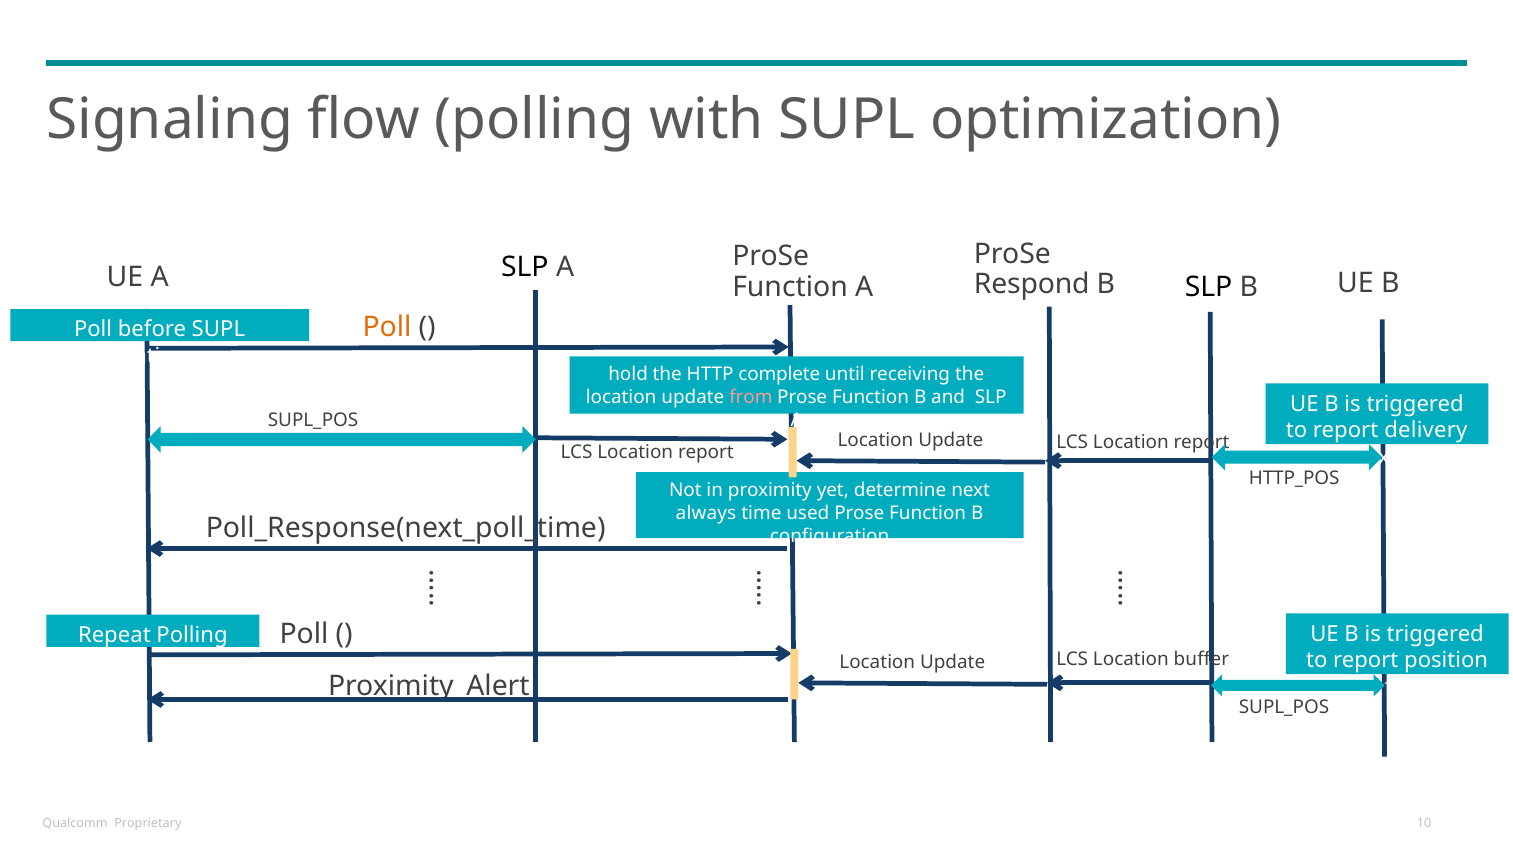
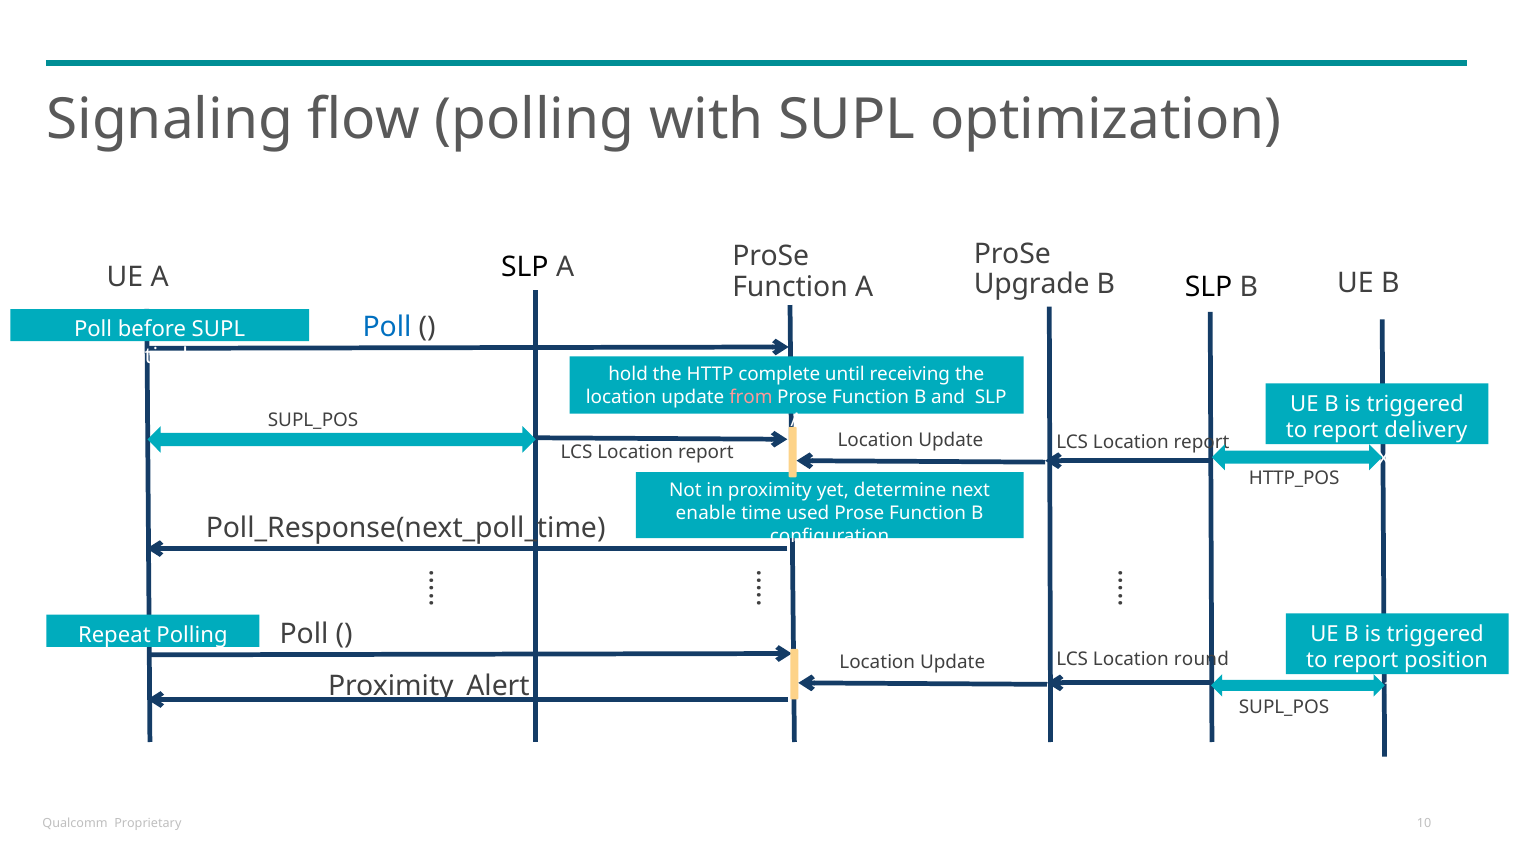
Respond: Respond -> Upgrade
Poll at (387, 327) colour: orange -> blue
continues: continues -> particular
always: always -> enable
buffer: buffer -> round
